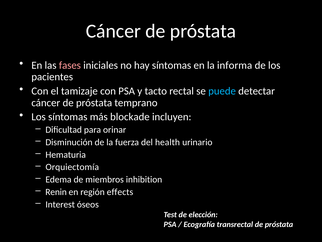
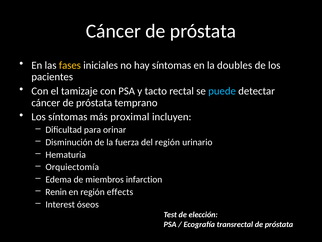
fases colour: pink -> yellow
informa: informa -> doubles
blockade: blockade -> proximal
del health: health -> región
inhibition: inhibition -> infarction
